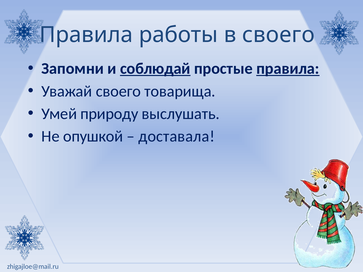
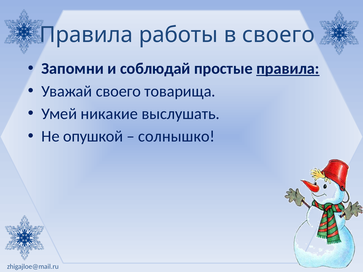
соблюдай underline: present -> none
природу: природу -> никакие
доставала: доставала -> солнышко
